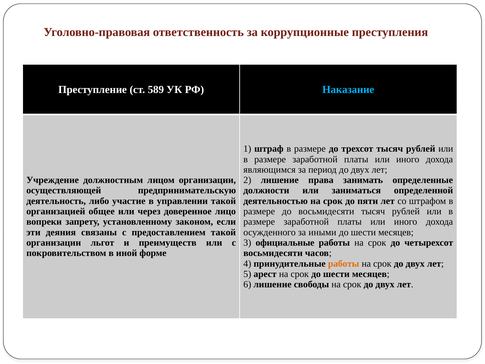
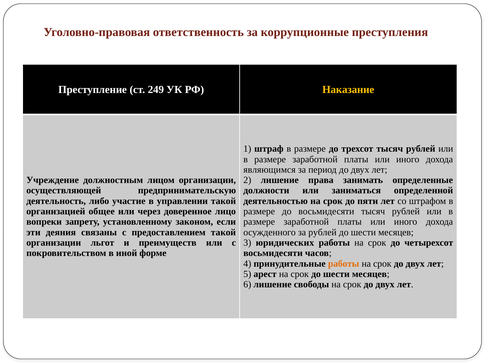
589: 589 -> 249
Наказание colour: light blue -> yellow
за иными: иными -> рублей
официальные: официальные -> юридических
